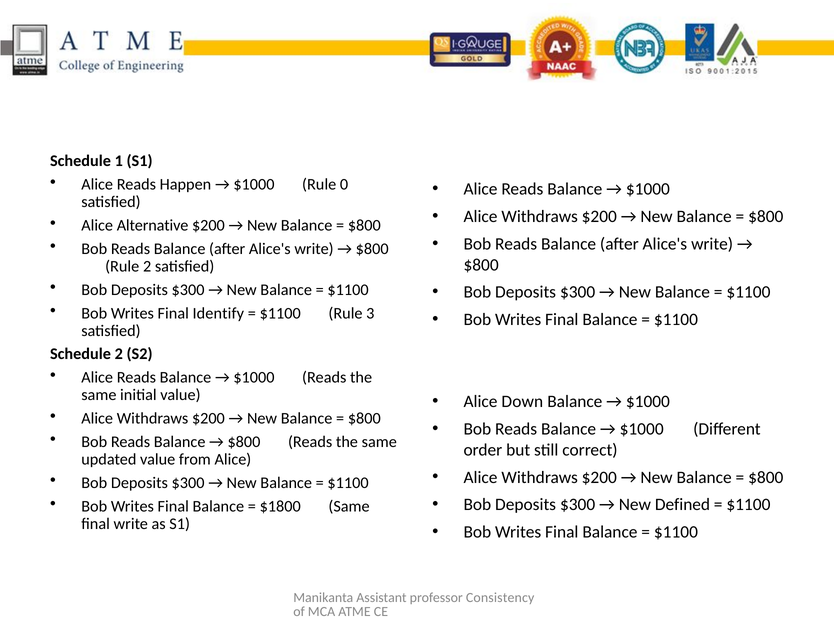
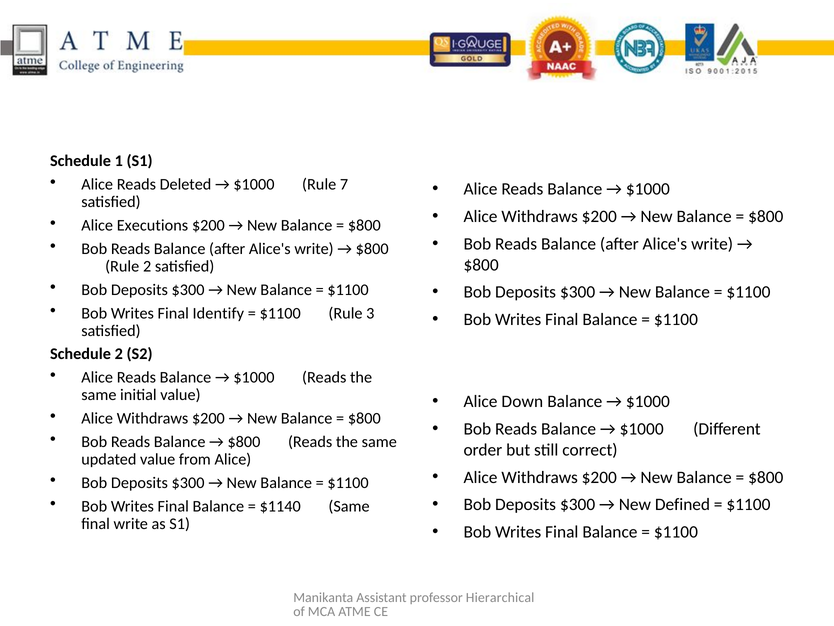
Happen: Happen -> Deleted
0: 0 -> 7
Alternative: Alternative -> Executions
$1800: $1800 -> $1140
Consistency: Consistency -> Hierarchical
